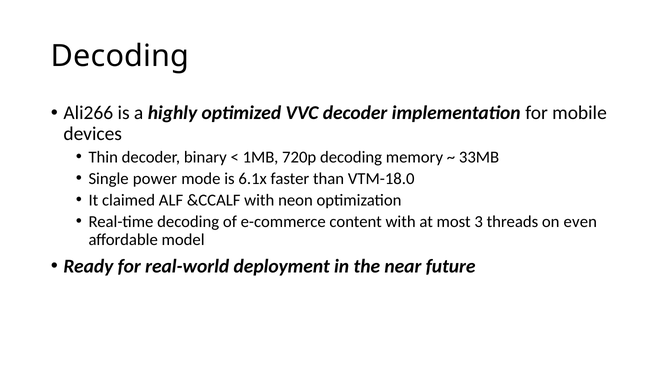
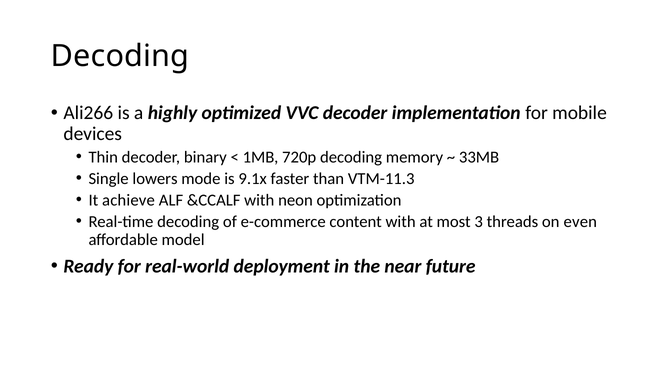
power: power -> lowers
6.1x: 6.1x -> 9.1x
VTM-18.0: VTM-18.0 -> VTM-11.3
claimed: claimed -> achieve
